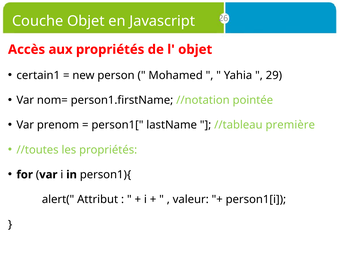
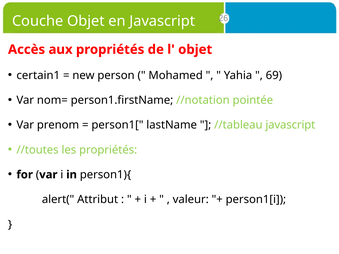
29: 29 -> 69
//tableau première: première -> javascript
